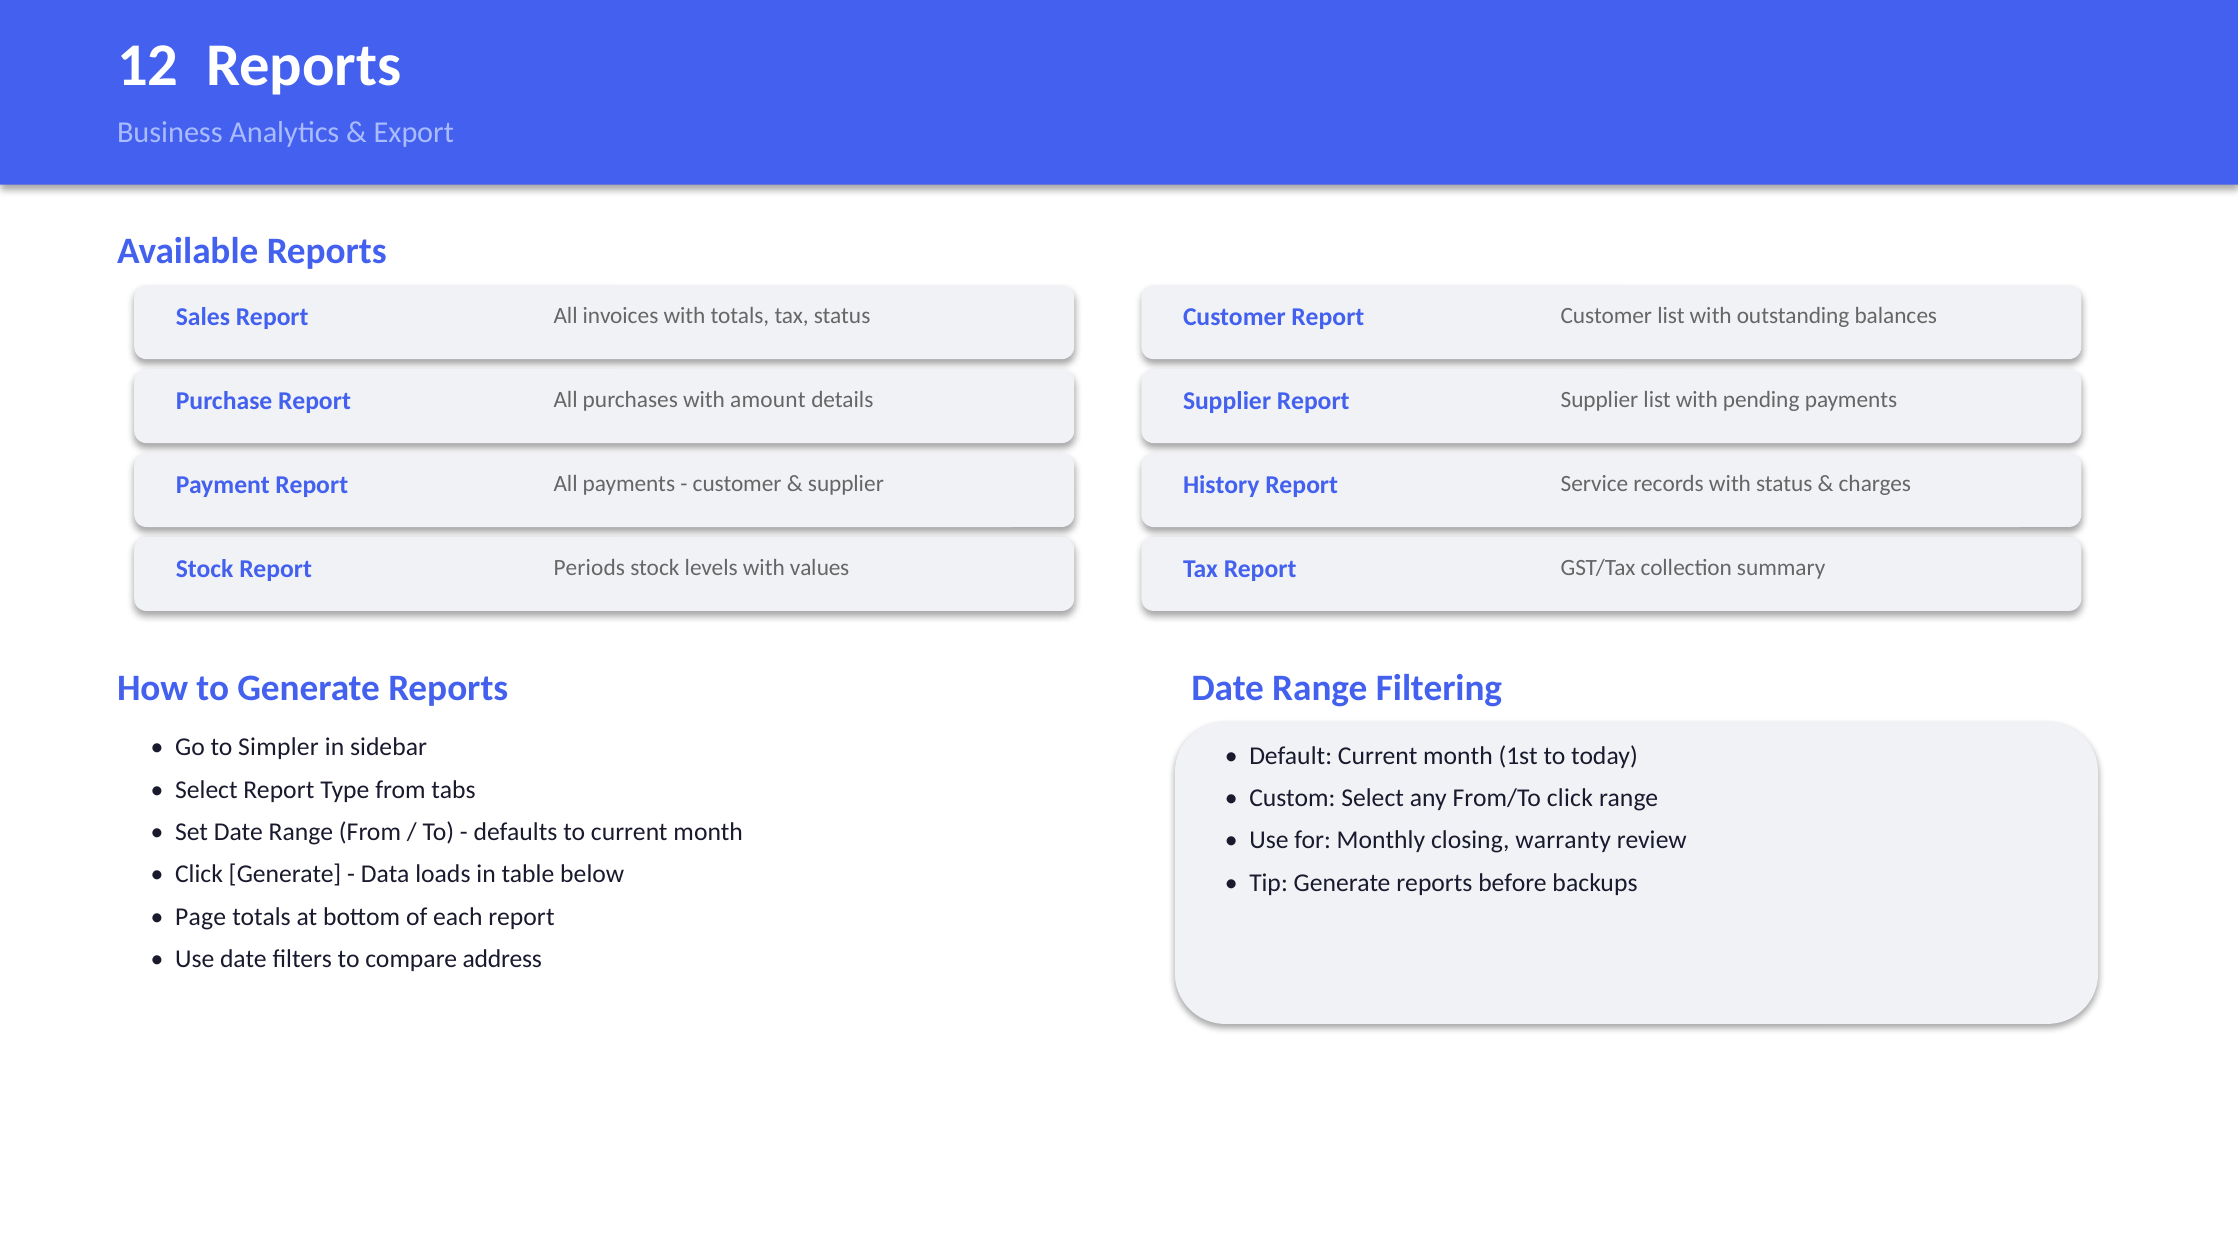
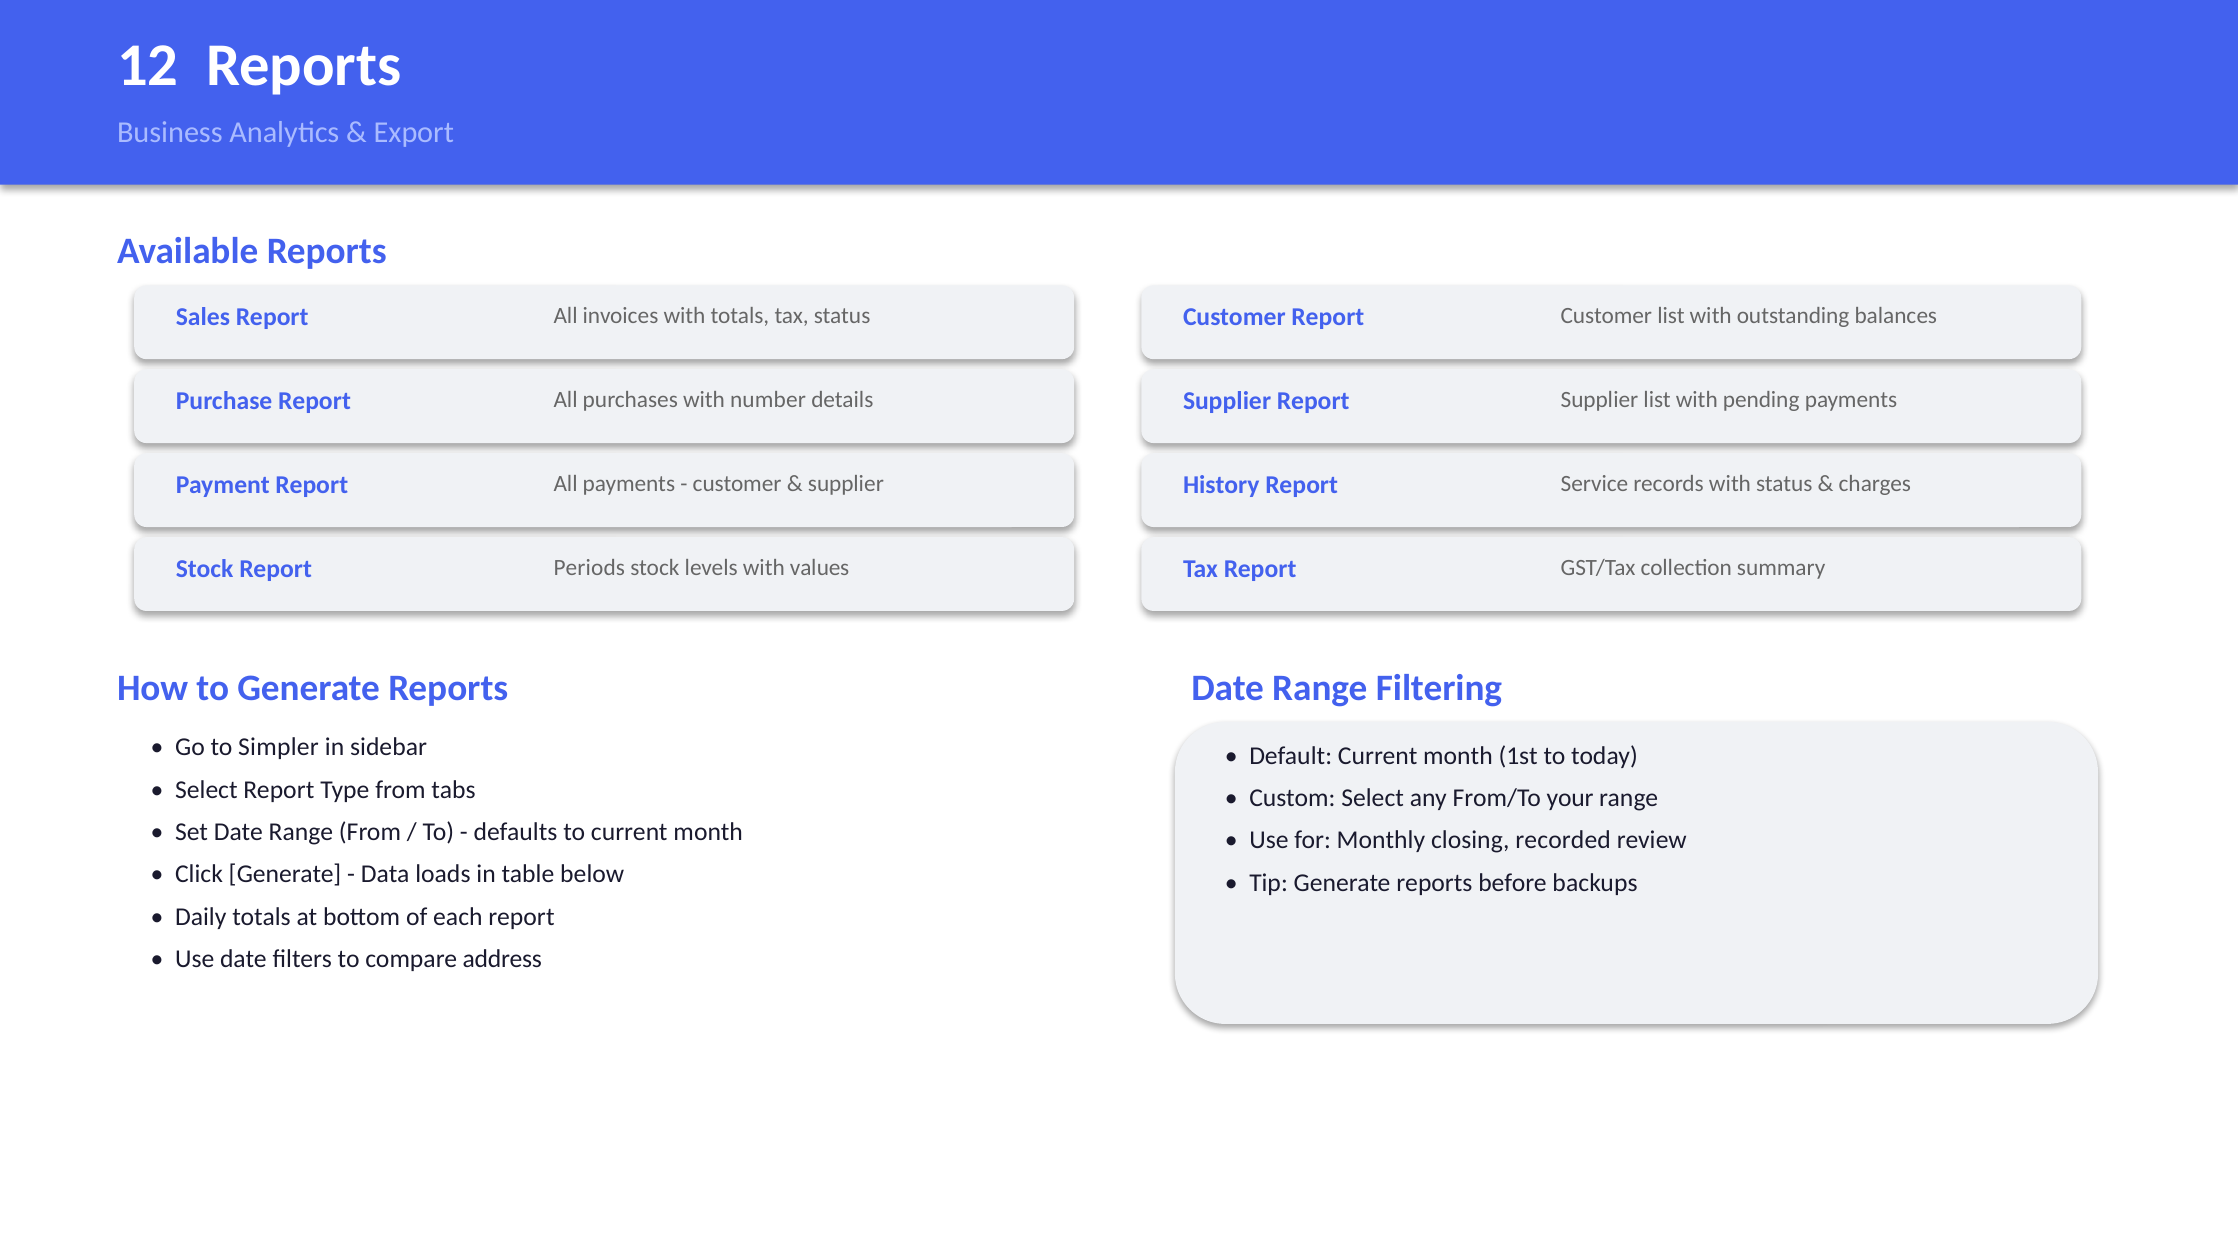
amount: amount -> number
From/To click: click -> your
warranty: warranty -> recorded
Page: Page -> Daily
